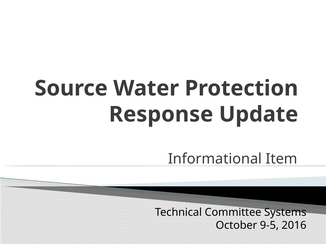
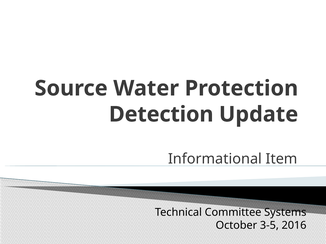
Response: Response -> Detection
9-5: 9-5 -> 3-5
